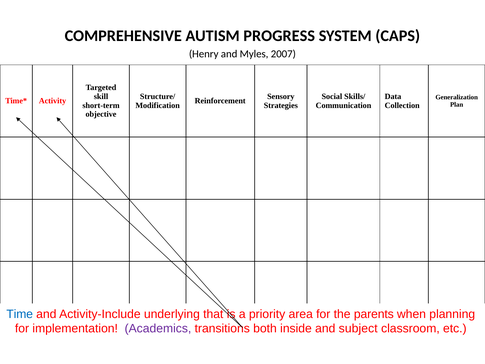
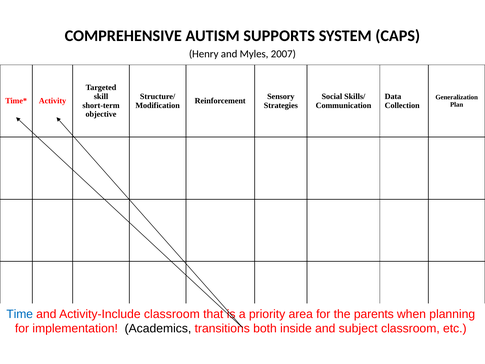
PROGRESS: PROGRESS -> SUPPORTS
Activity-Include underlying: underlying -> classroom
Academics colour: purple -> black
